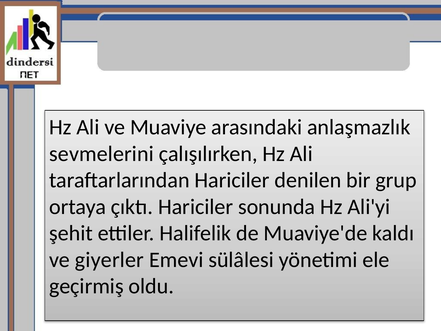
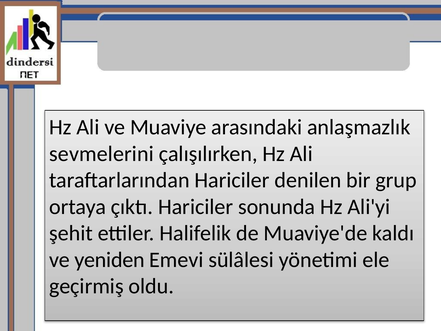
giyerler: giyerler -> yeniden
